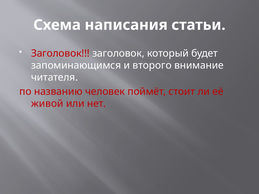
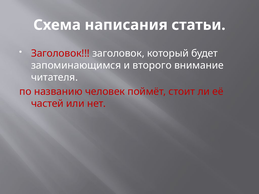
живой: живой -> частей
